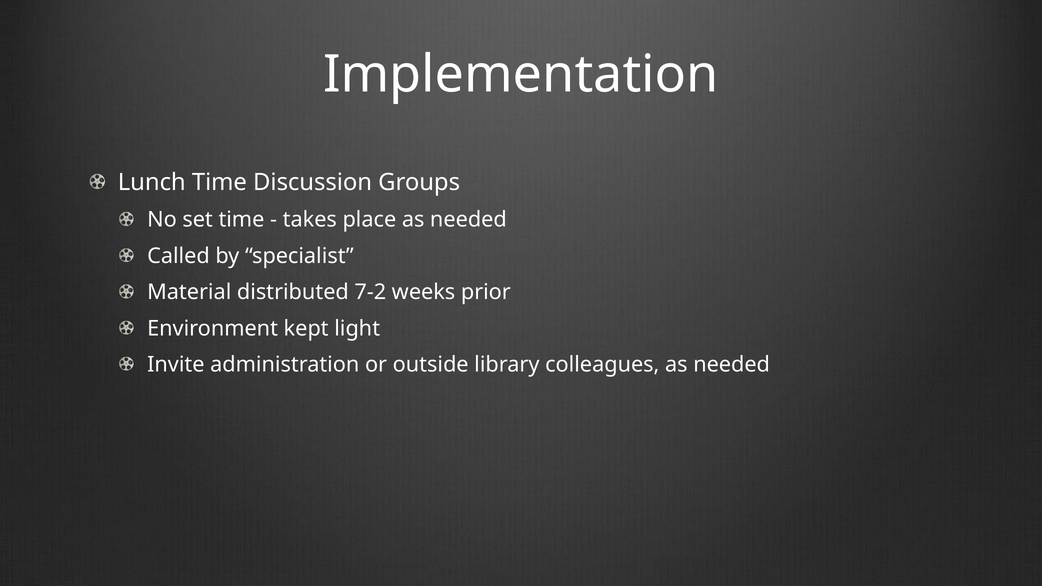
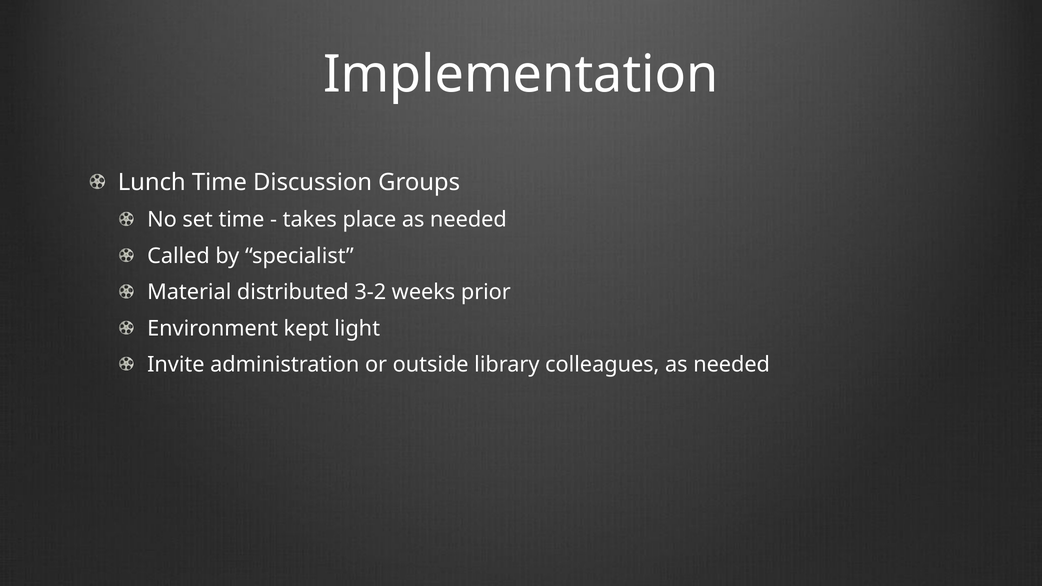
7-2: 7-2 -> 3-2
